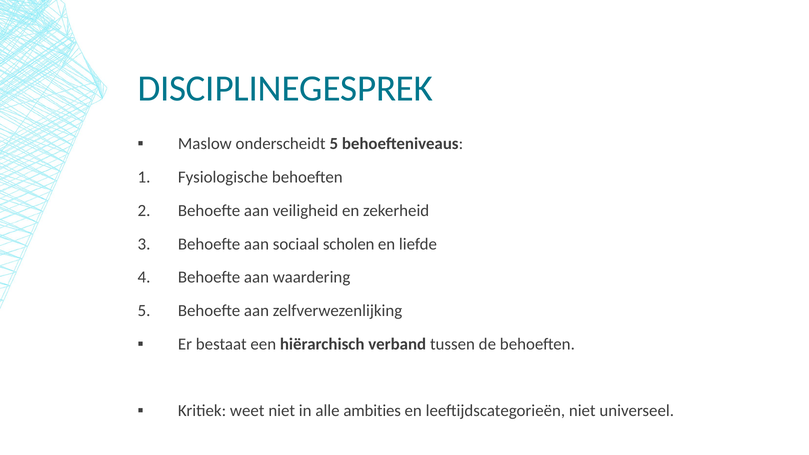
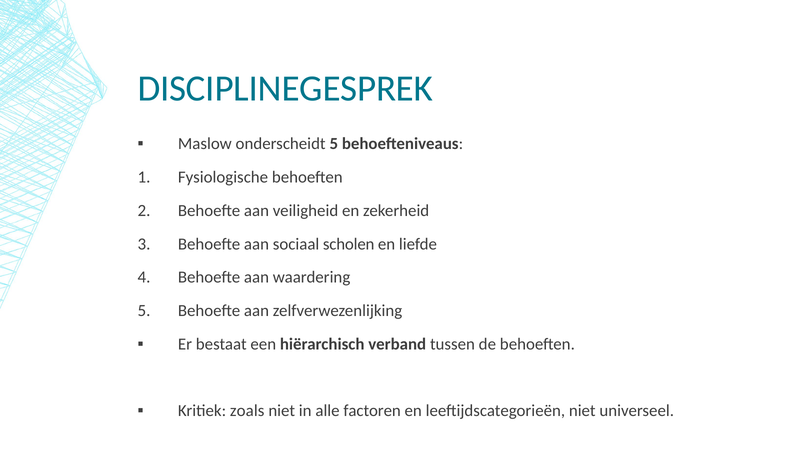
weet: weet -> zoals
ambities: ambities -> factoren
